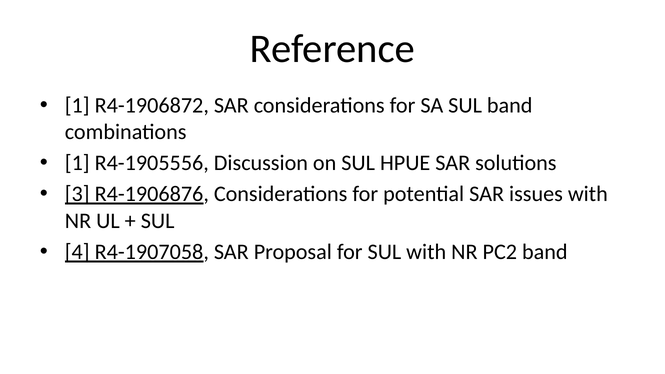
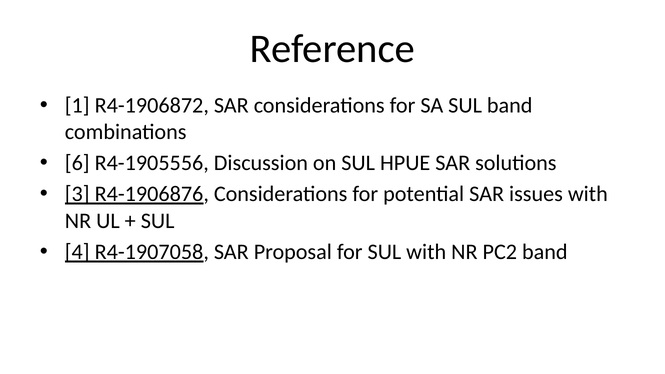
1 at (77, 163): 1 -> 6
